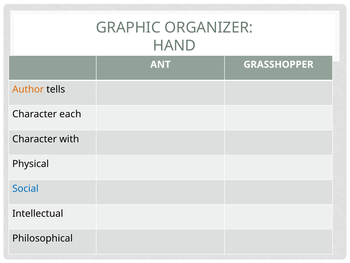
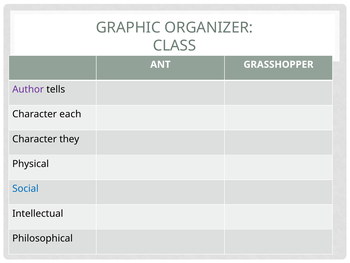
HAND: HAND -> CLASS
Author colour: orange -> purple
with: with -> they
